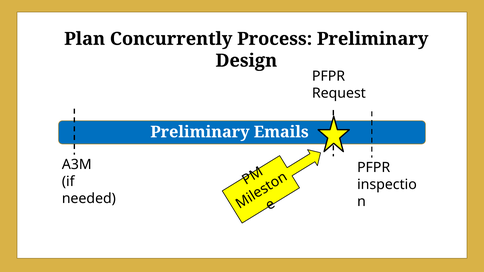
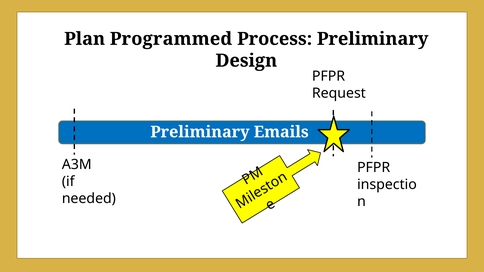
Concurrently: Concurrently -> Programmed
